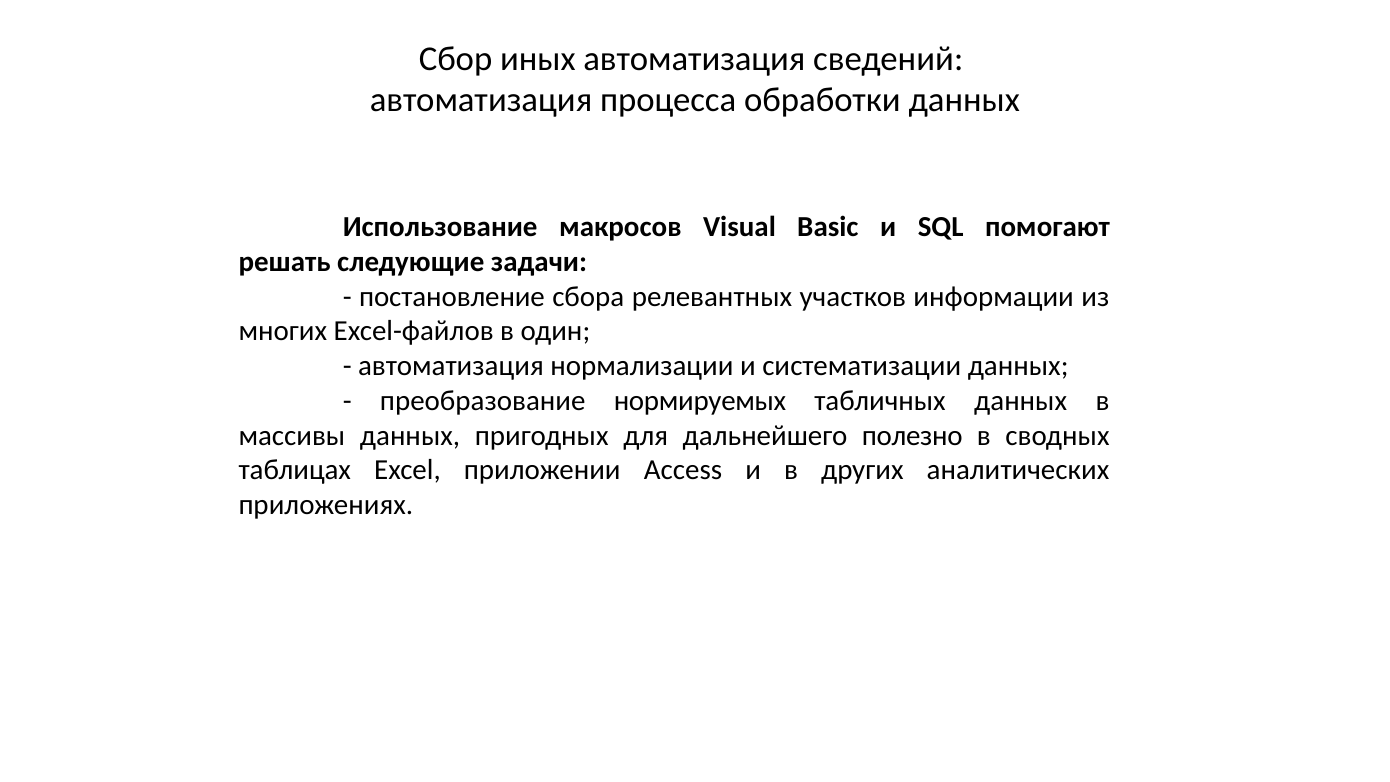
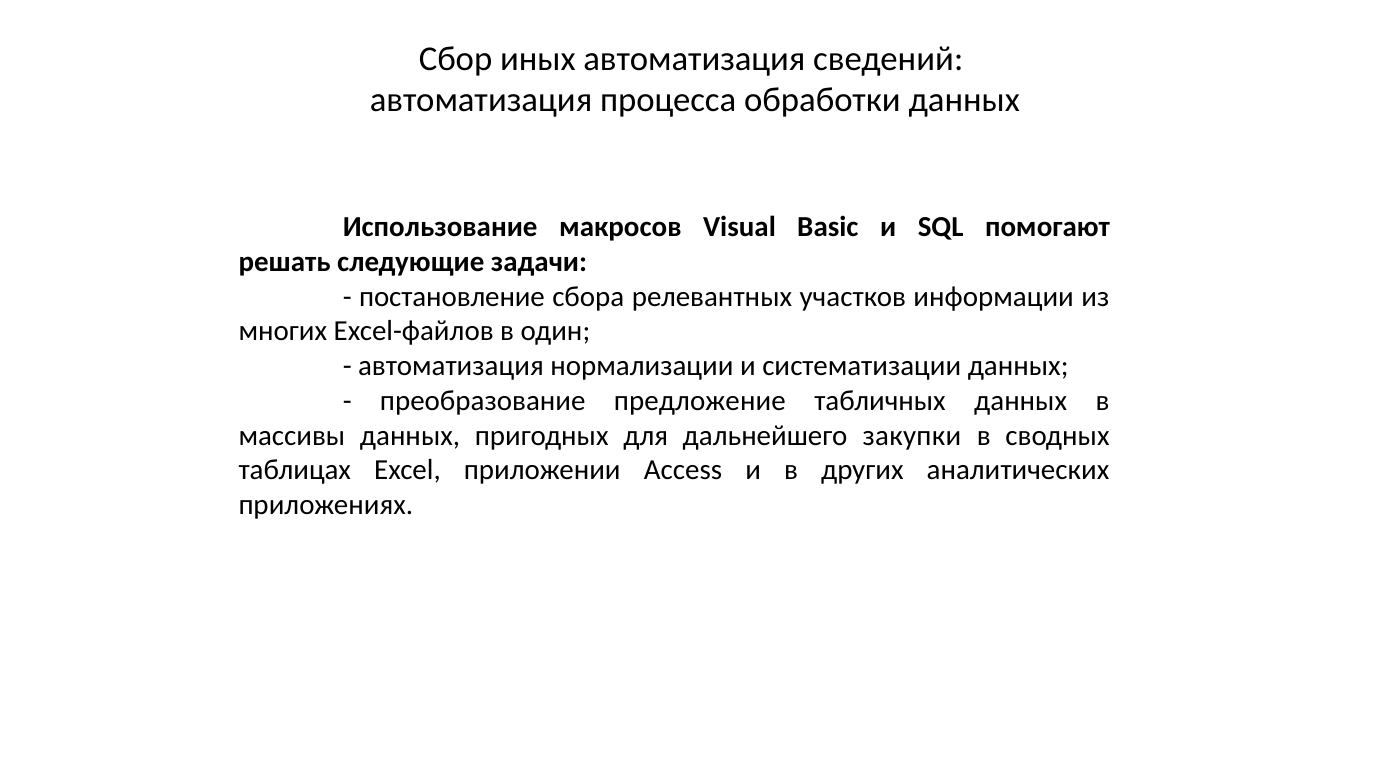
нормируемых: нормируемых -> предложение
полезно: полезно -> закупки
